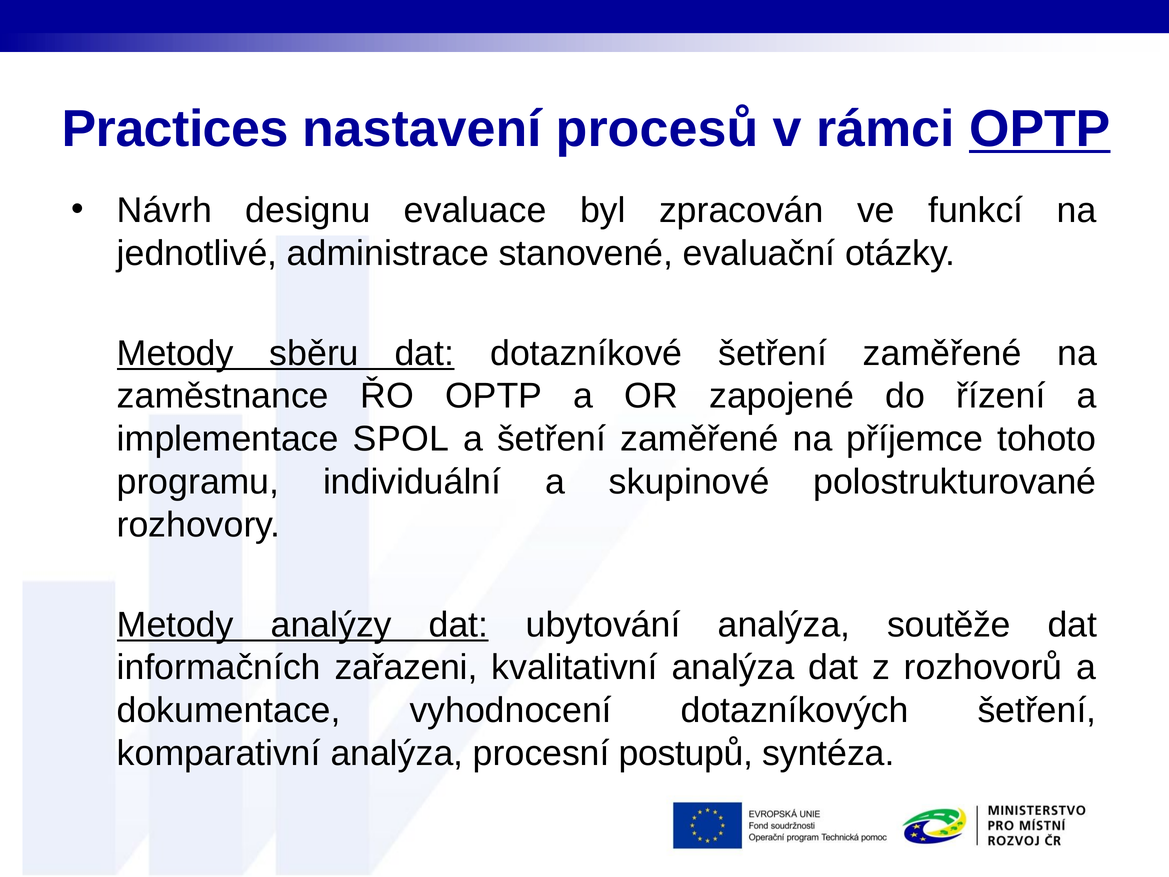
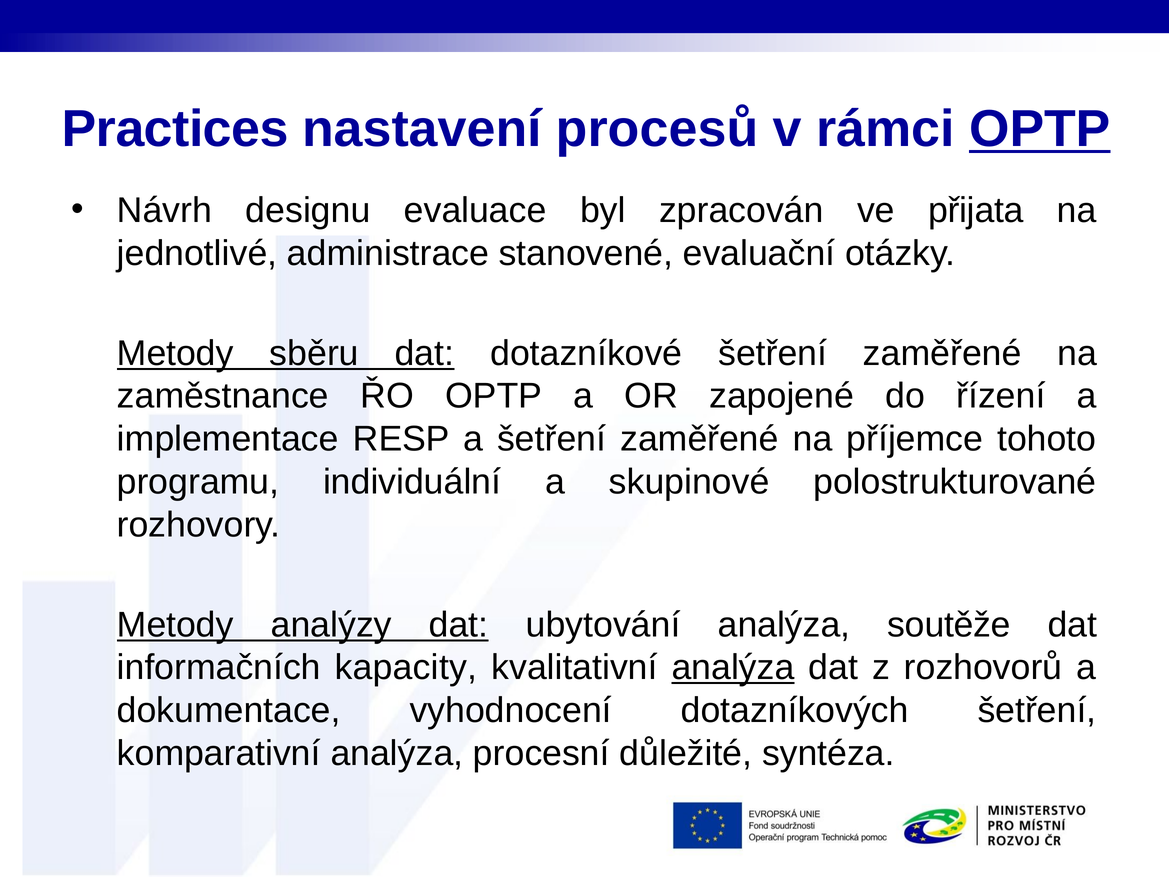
funkcí: funkcí -> přijata
SPOL: SPOL -> RESP
zařazeni: zařazeni -> kapacity
analýza at (733, 667) underline: none -> present
postupů: postupů -> důležité
